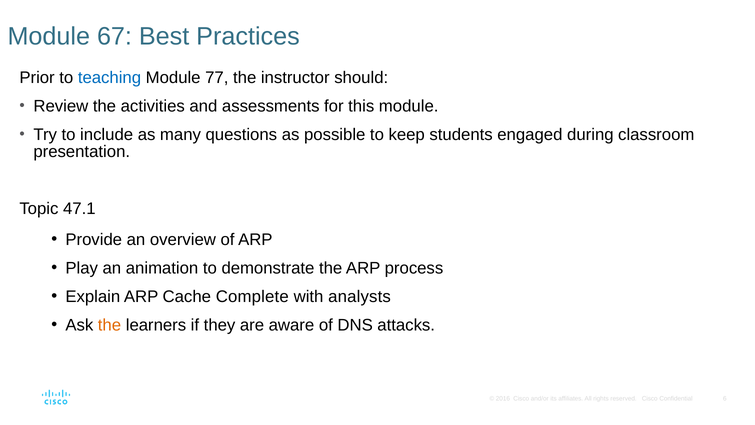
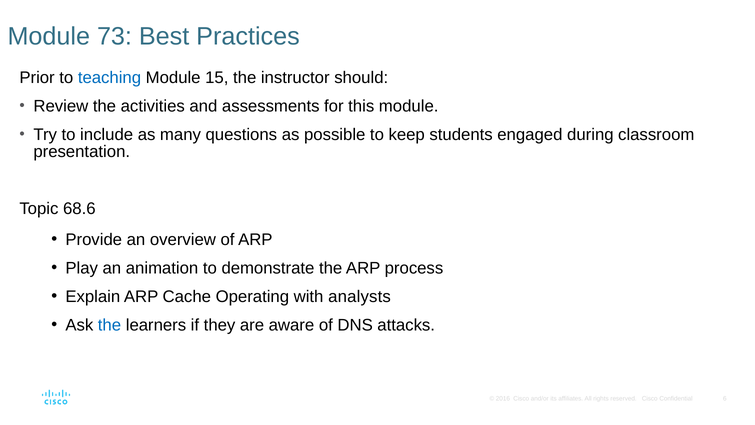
67: 67 -> 73
77: 77 -> 15
47.1: 47.1 -> 68.6
Complete: Complete -> Operating
the at (109, 325) colour: orange -> blue
